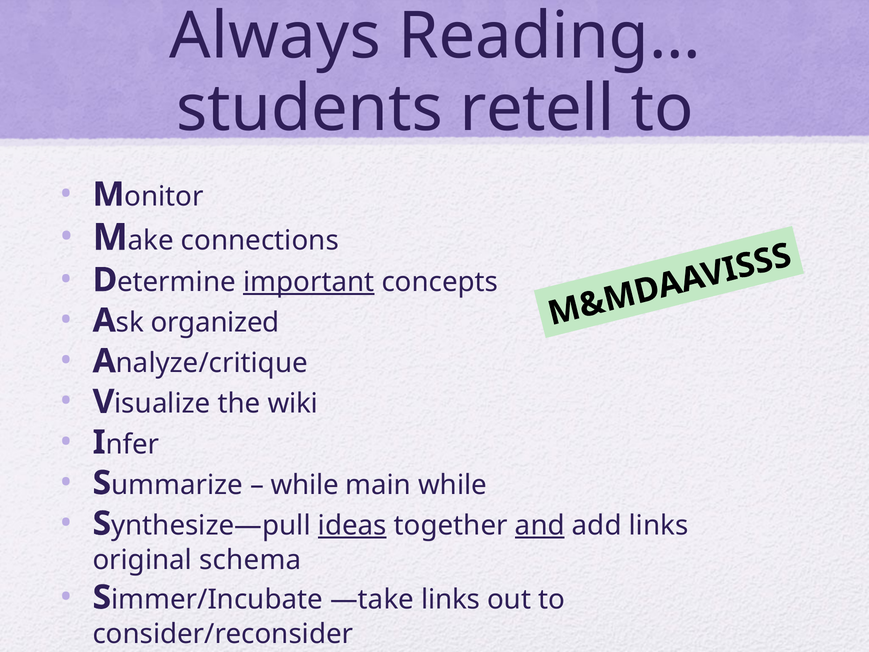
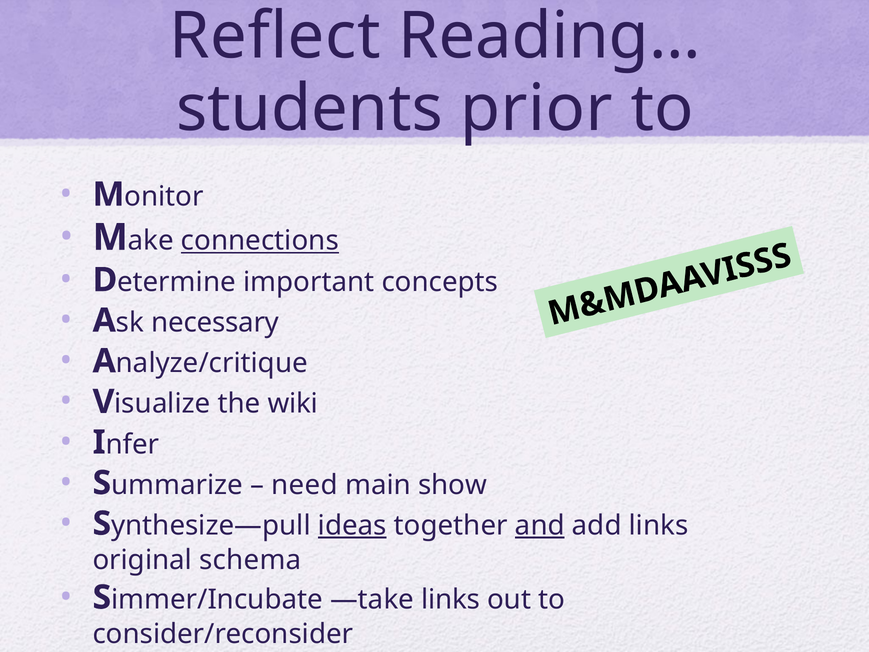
Always: Always -> Reflect
retell: retell -> prior
connections underline: none -> present
important underline: present -> none
organized: organized -> necessary
while at (305, 485): while -> need
main while: while -> show
